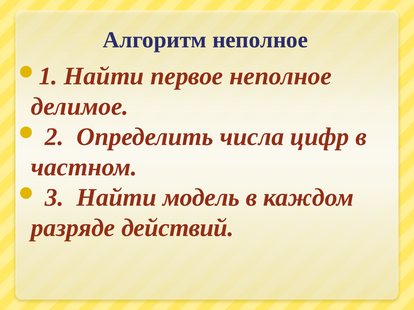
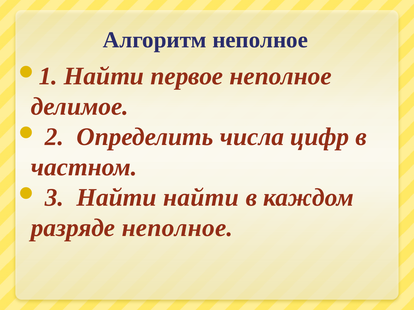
Найти модель: модель -> найти
разряде действий: действий -> неполное
